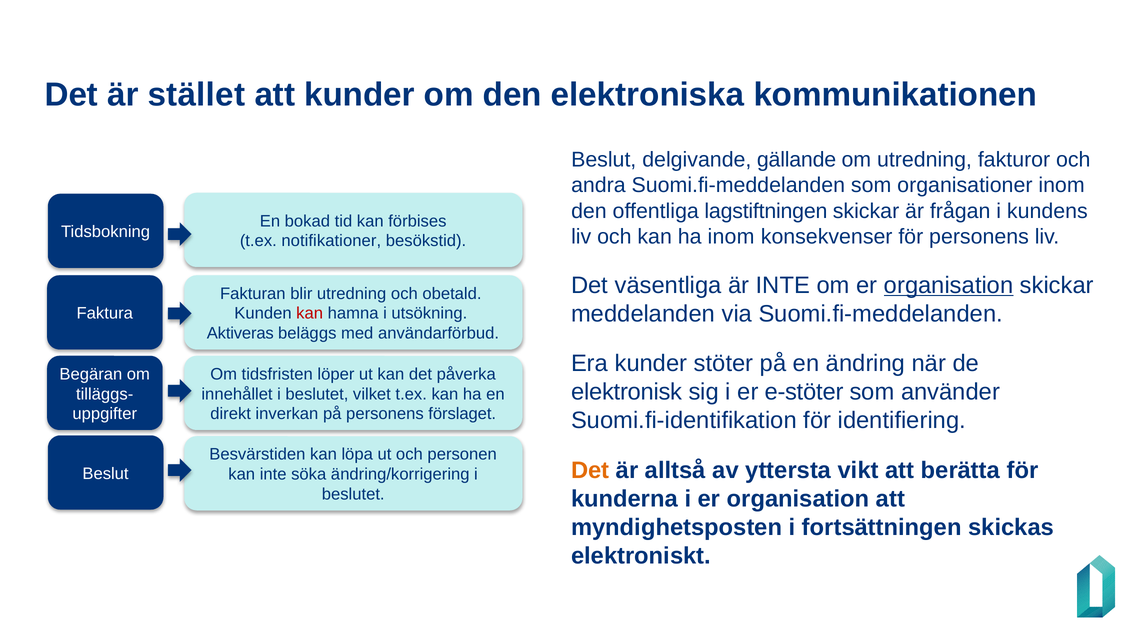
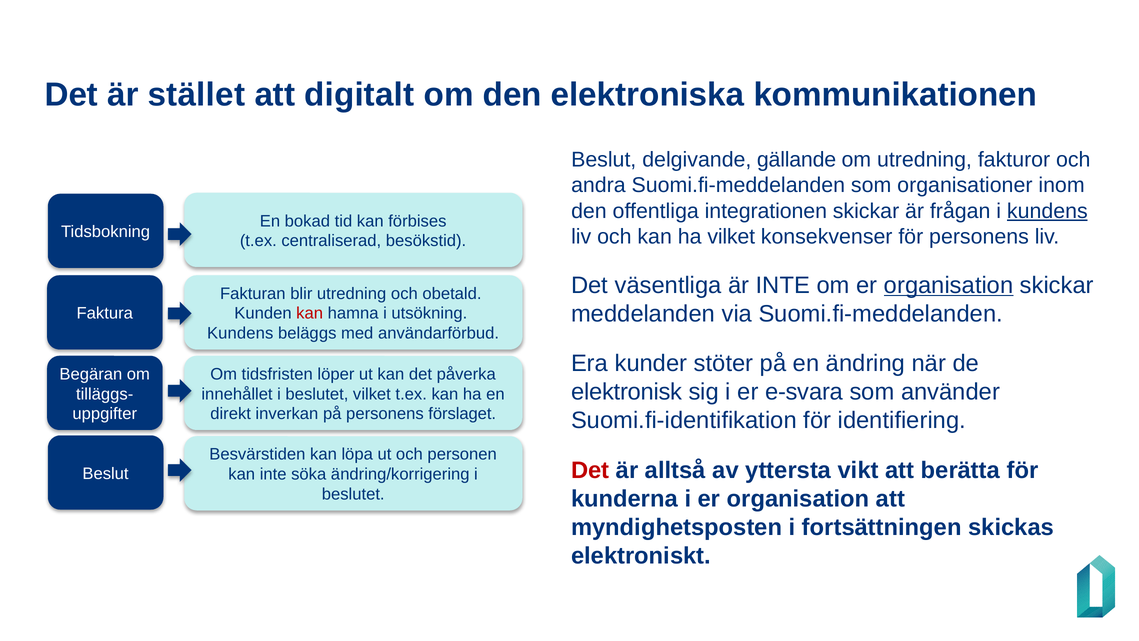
att kunder: kunder -> digitalt
lagstiftningen: lagstiftningen -> integrationen
kundens at (1047, 211) underline: none -> present
ha inom: inom -> vilket
notifikationer: notifikationer -> centraliserad
Aktiveras at (240, 333): Aktiveras -> Kundens
e-stöter: e-stöter -> e-svara
Det at (590, 470) colour: orange -> red
